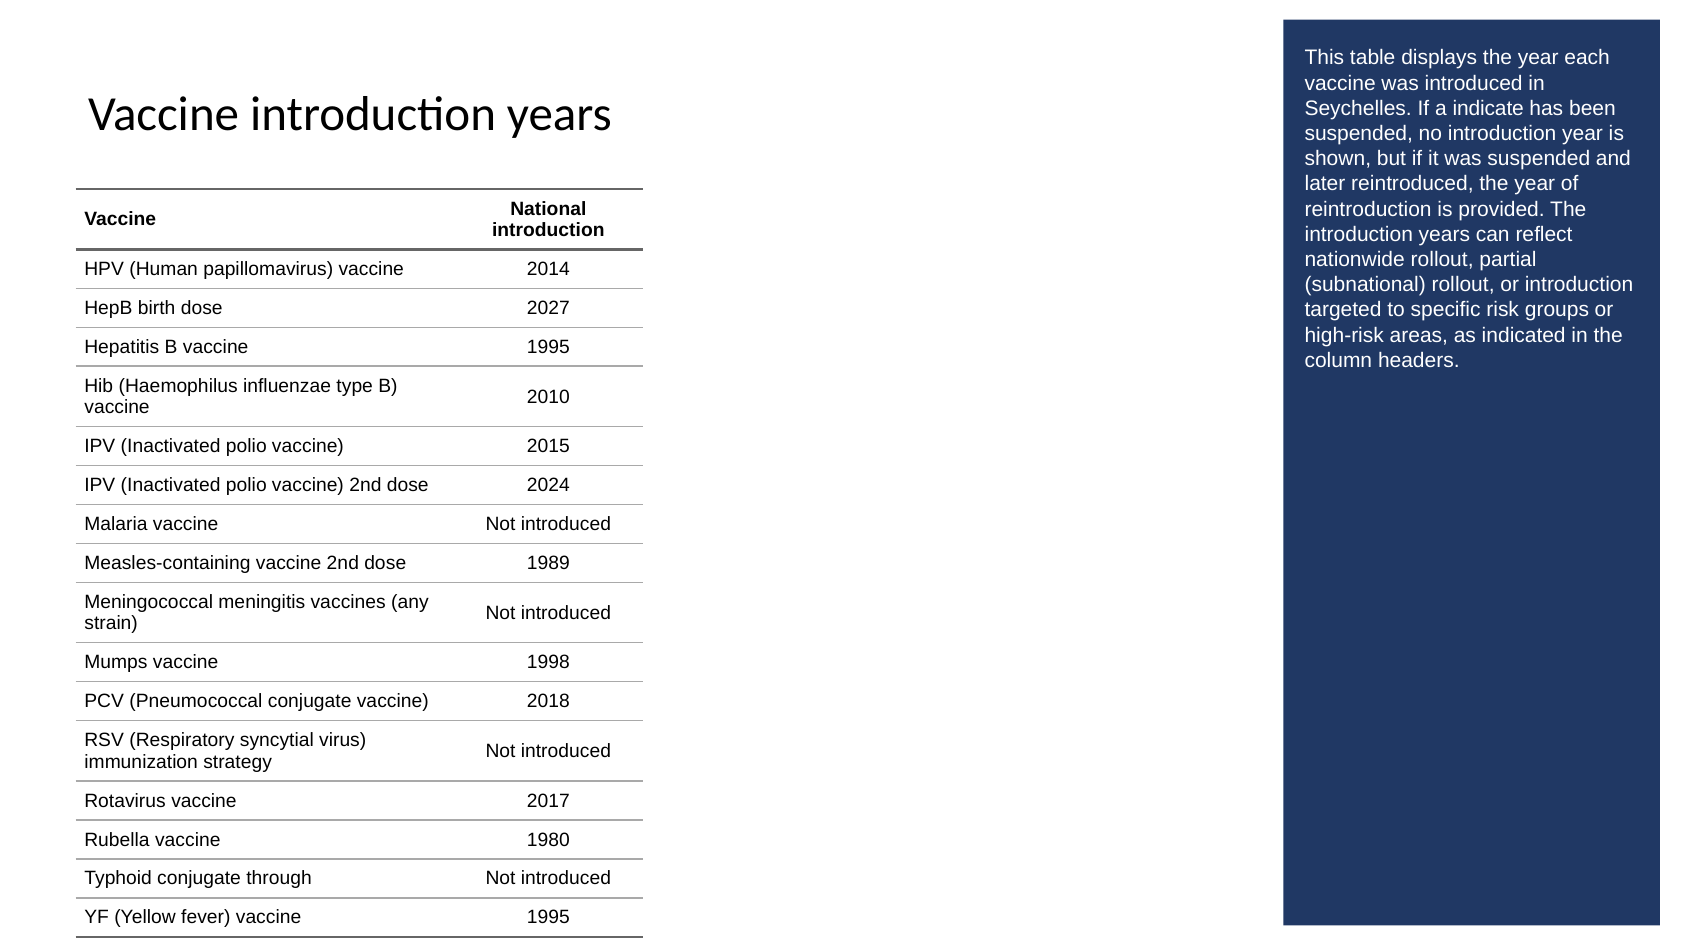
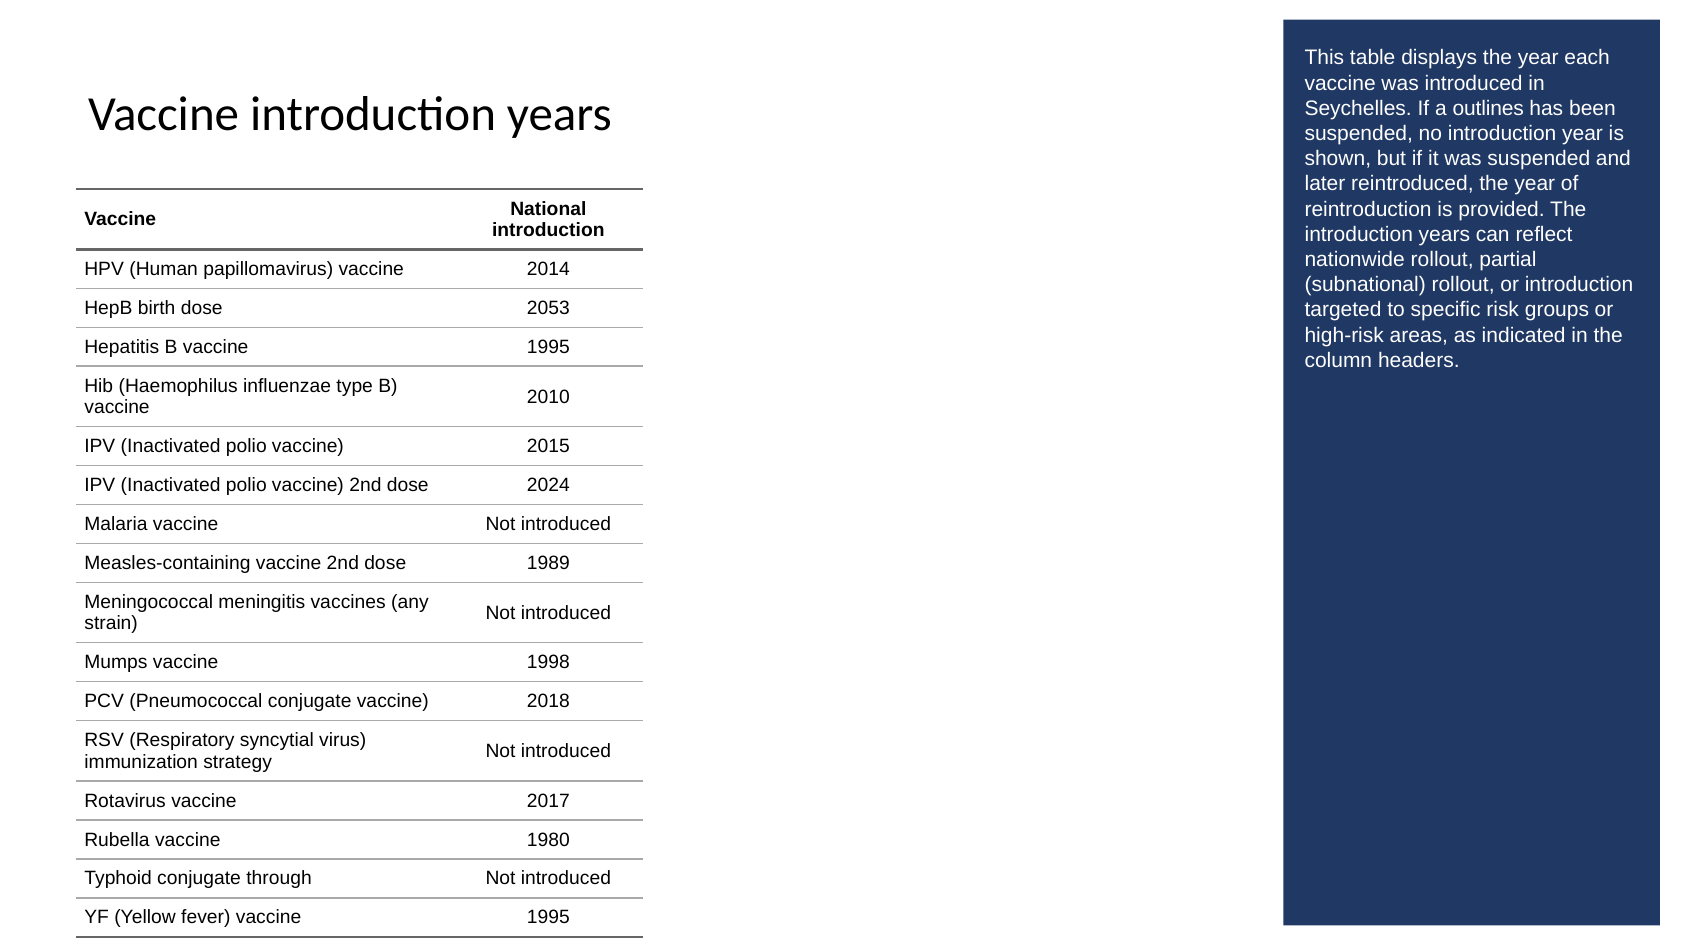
indicate: indicate -> outlines
2027: 2027 -> 2053
